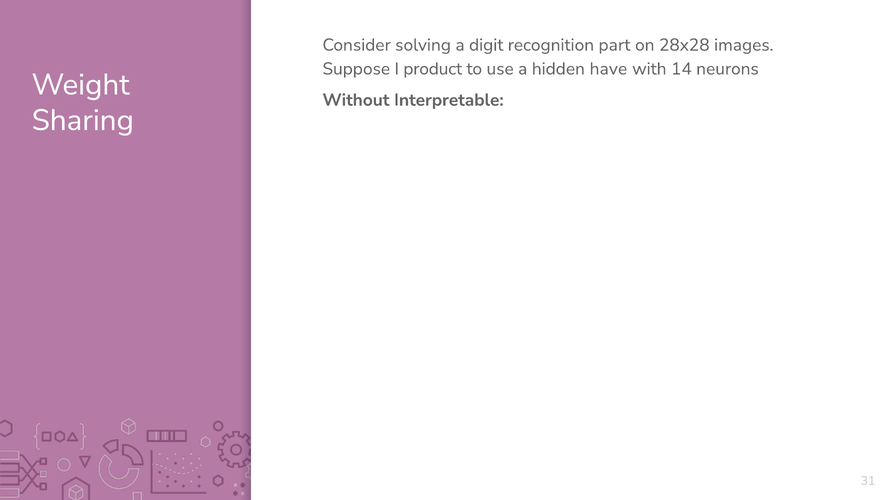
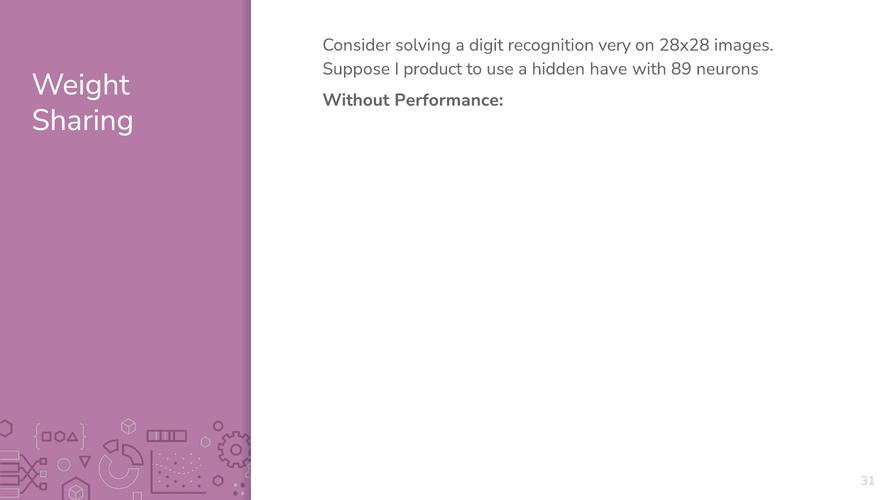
part: part -> very
14: 14 -> 89
Interpretable: Interpretable -> Performance
